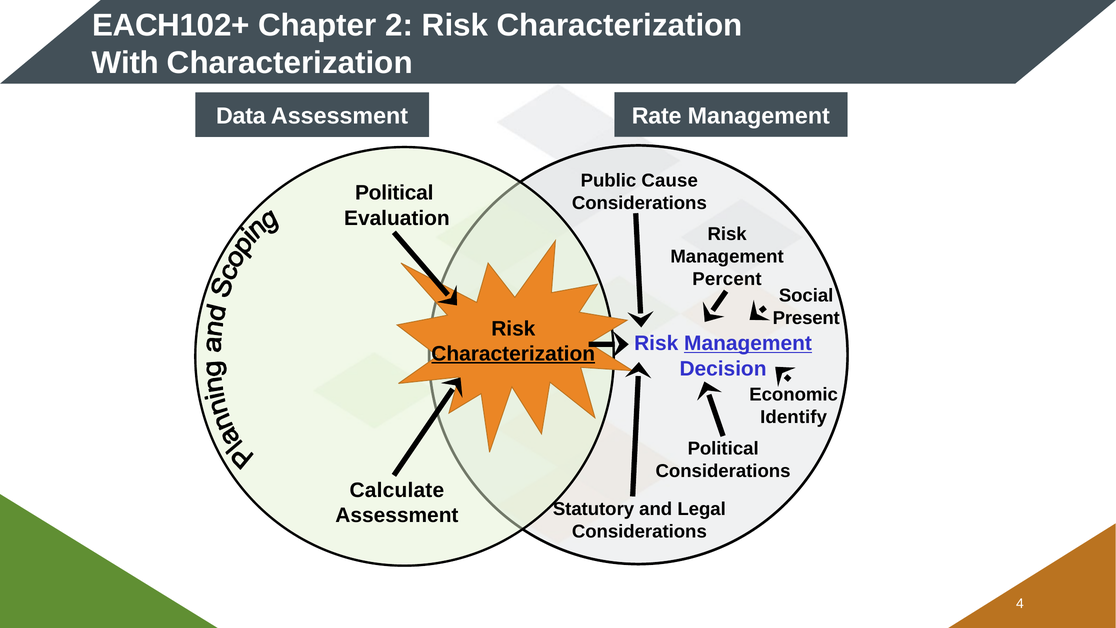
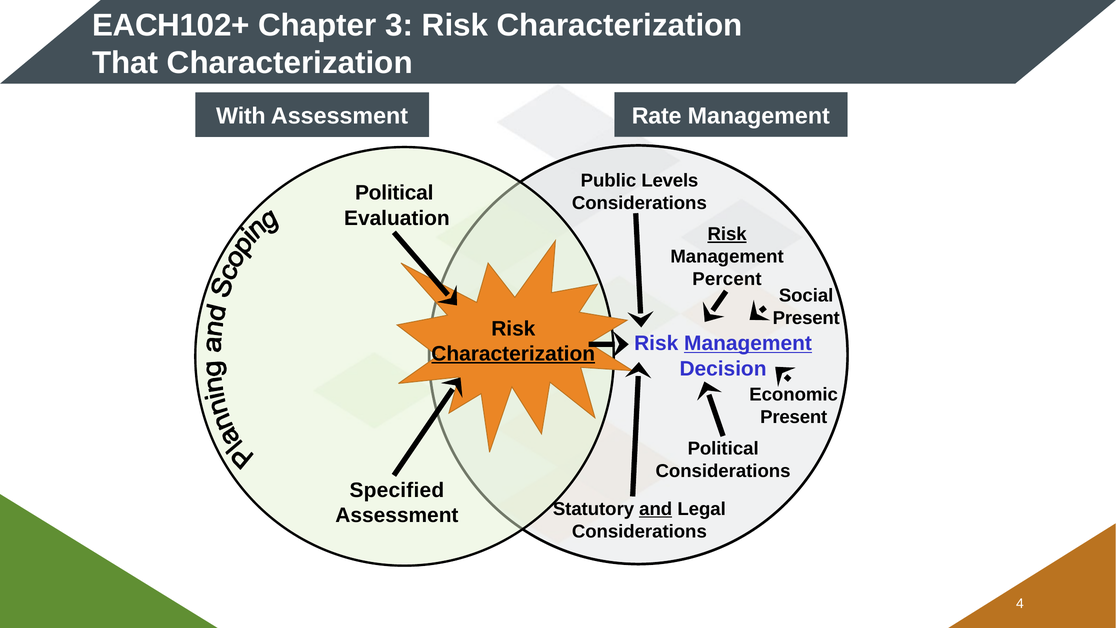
2: 2 -> 3
With: With -> That
Data: Data -> With
Cause: Cause -> Levels
Risk at (727, 234) underline: none -> present
Identify at (794, 417): Identify -> Present
Calculate: Calculate -> Specified
and underline: none -> present
